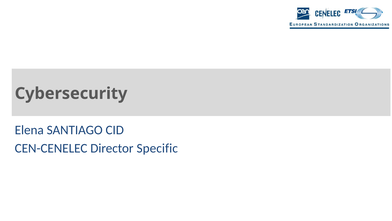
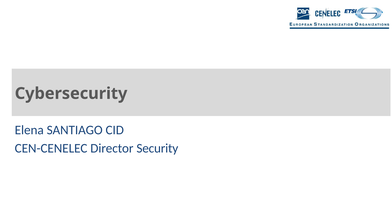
Specific: Specific -> Security
